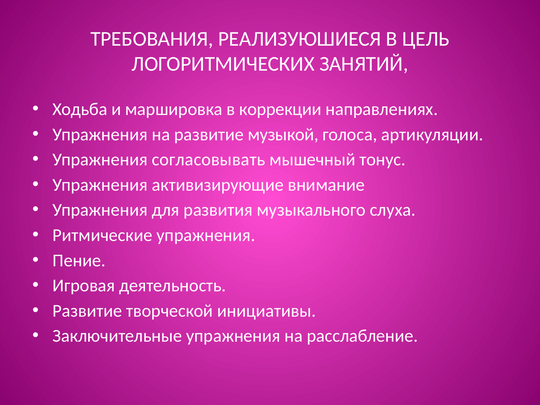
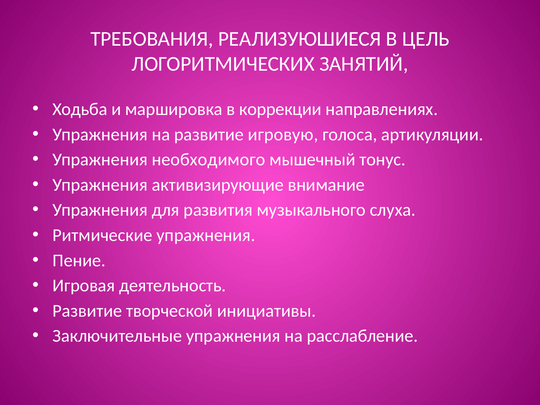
музыкой: музыкой -> игровую
согласовывать: согласовывать -> необходимого
